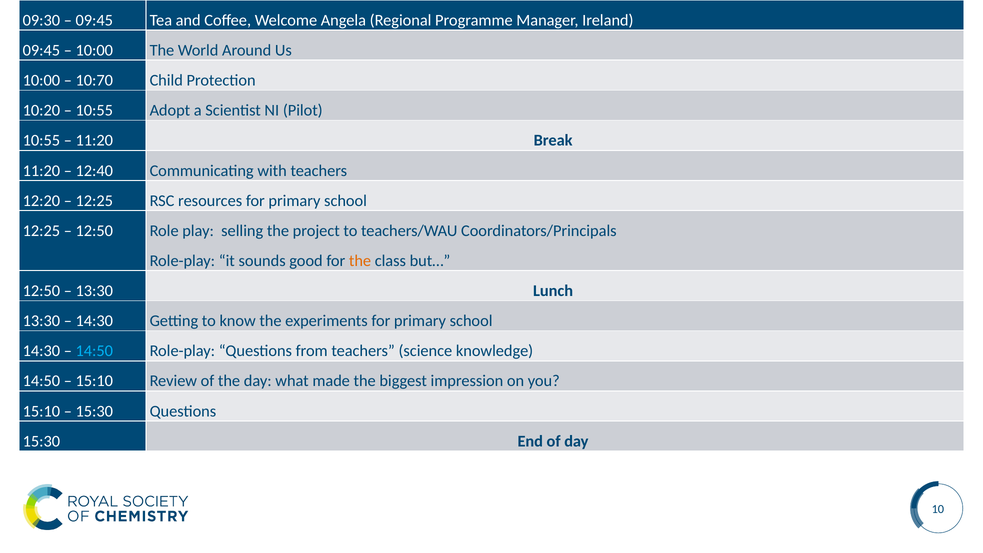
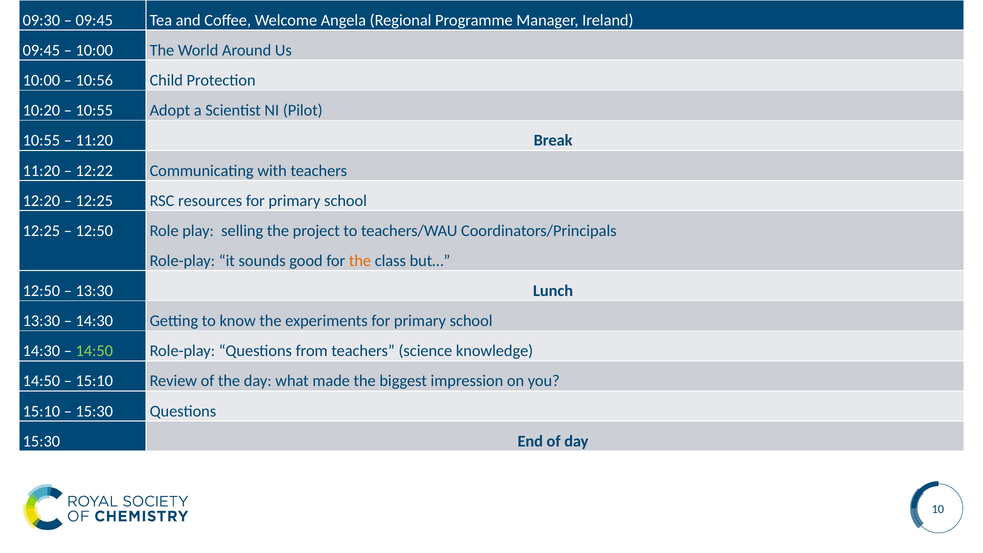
10:70: 10:70 -> 10:56
12:40: 12:40 -> 12:22
14:50 at (94, 351) colour: light blue -> light green
